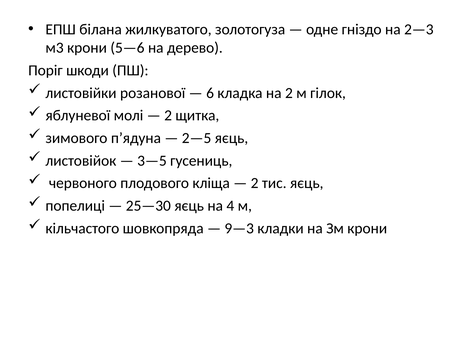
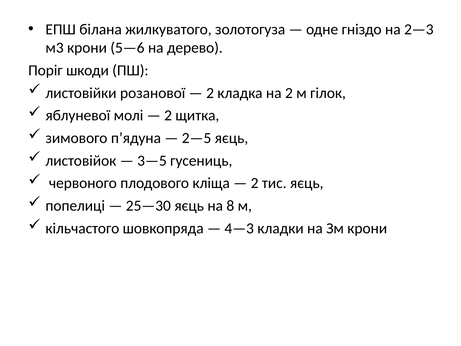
6 at (210, 93): 6 -> 2
4: 4 -> 8
9—3: 9—3 -> 4—3
